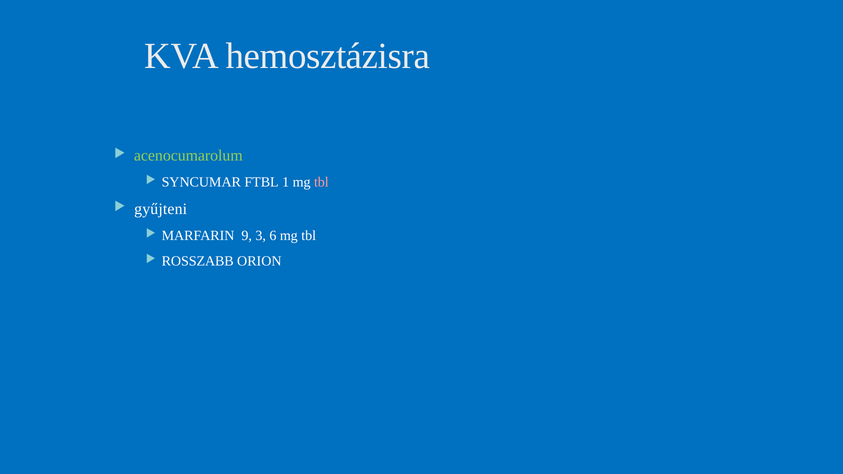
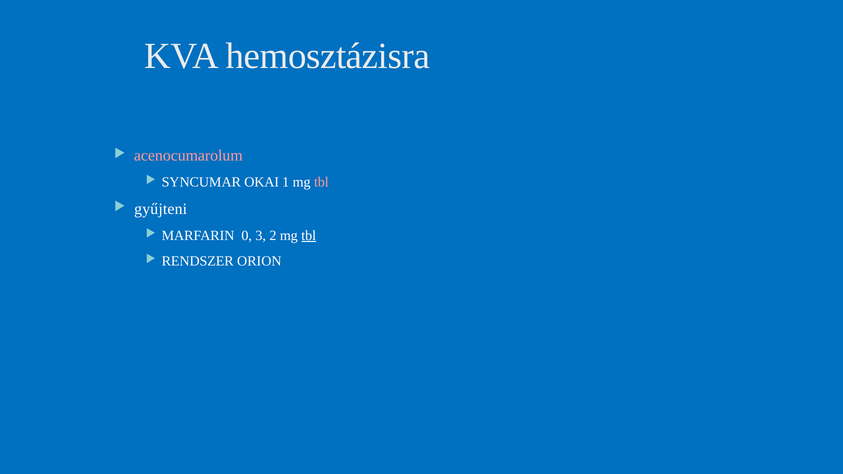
acenocumarolum colour: light green -> pink
FTBL: FTBL -> OKAI
9: 9 -> 0
6: 6 -> 2
tbl at (309, 236) underline: none -> present
ROSSZABB: ROSSZABB -> RENDSZER
